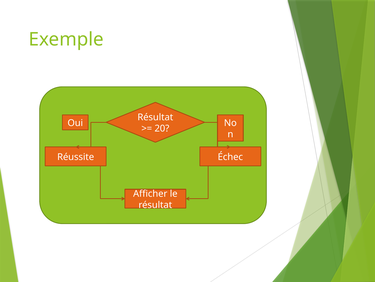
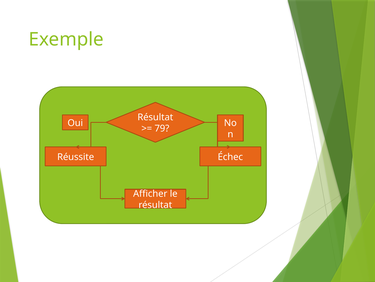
20: 20 -> 79
